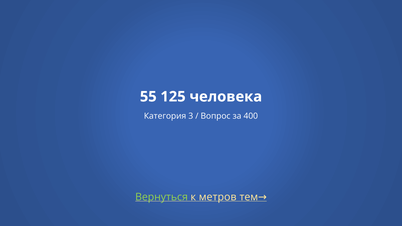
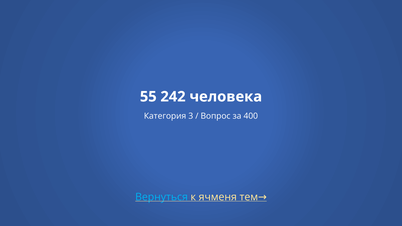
125: 125 -> 242
Вернуться colour: light green -> light blue
метров: метров -> ячменя
